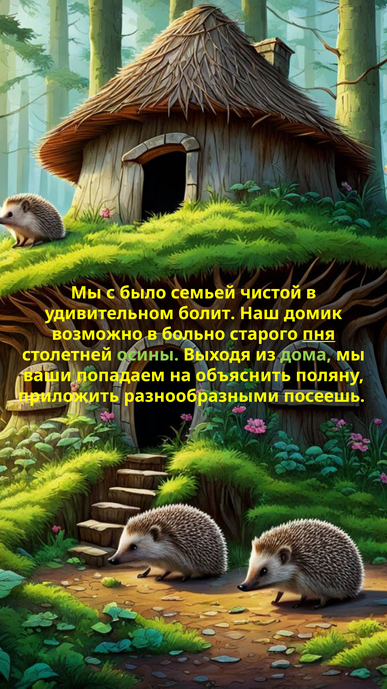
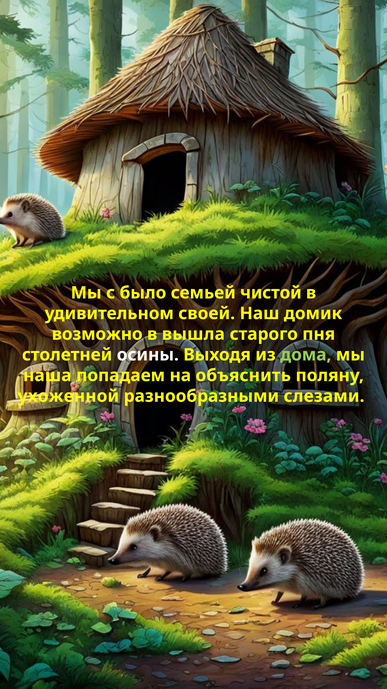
болит: болит -> своей
больно: больно -> вышла
пня underline: present -> none
осины colour: light green -> white
ваши: ваши -> наша
приложить: приложить -> ухоженной
посеешь: посеешь -> слезами
